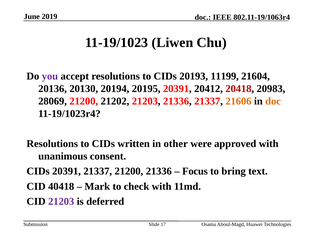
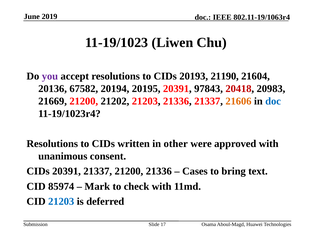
11199: 11199 -> 21190
20130: 20130 -> 67582
20412: 20412 -> 97843
28069: 28069 -> 21669
doc at (273, 101) colour: orange -> blue
Focus: Focus -> Cases
40418: 40418 -> 85974
21203 at (61, 201) colour: purple -> blue
